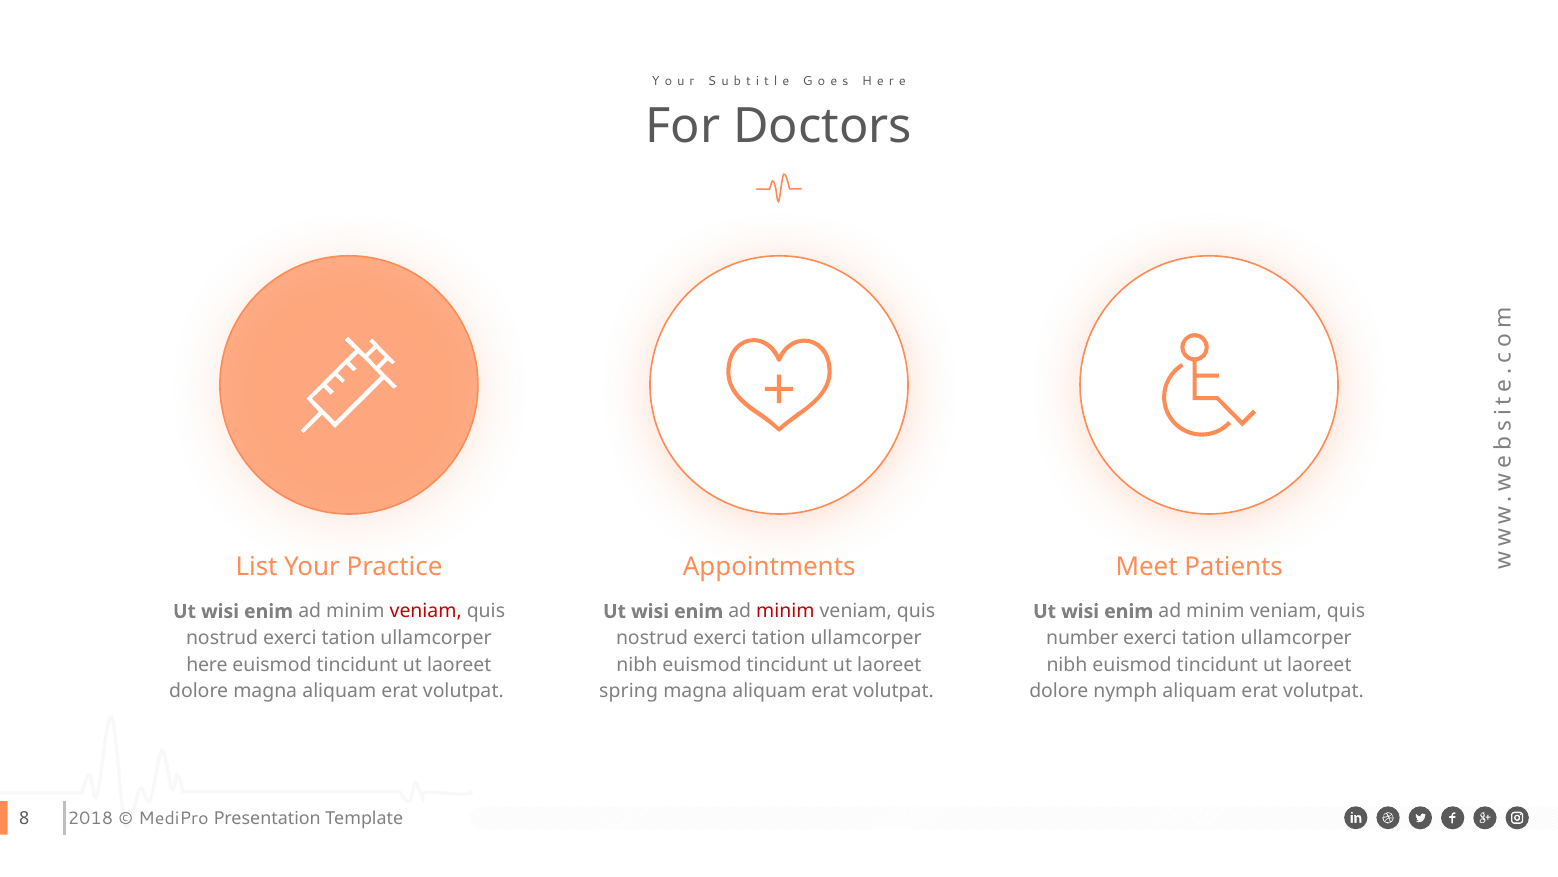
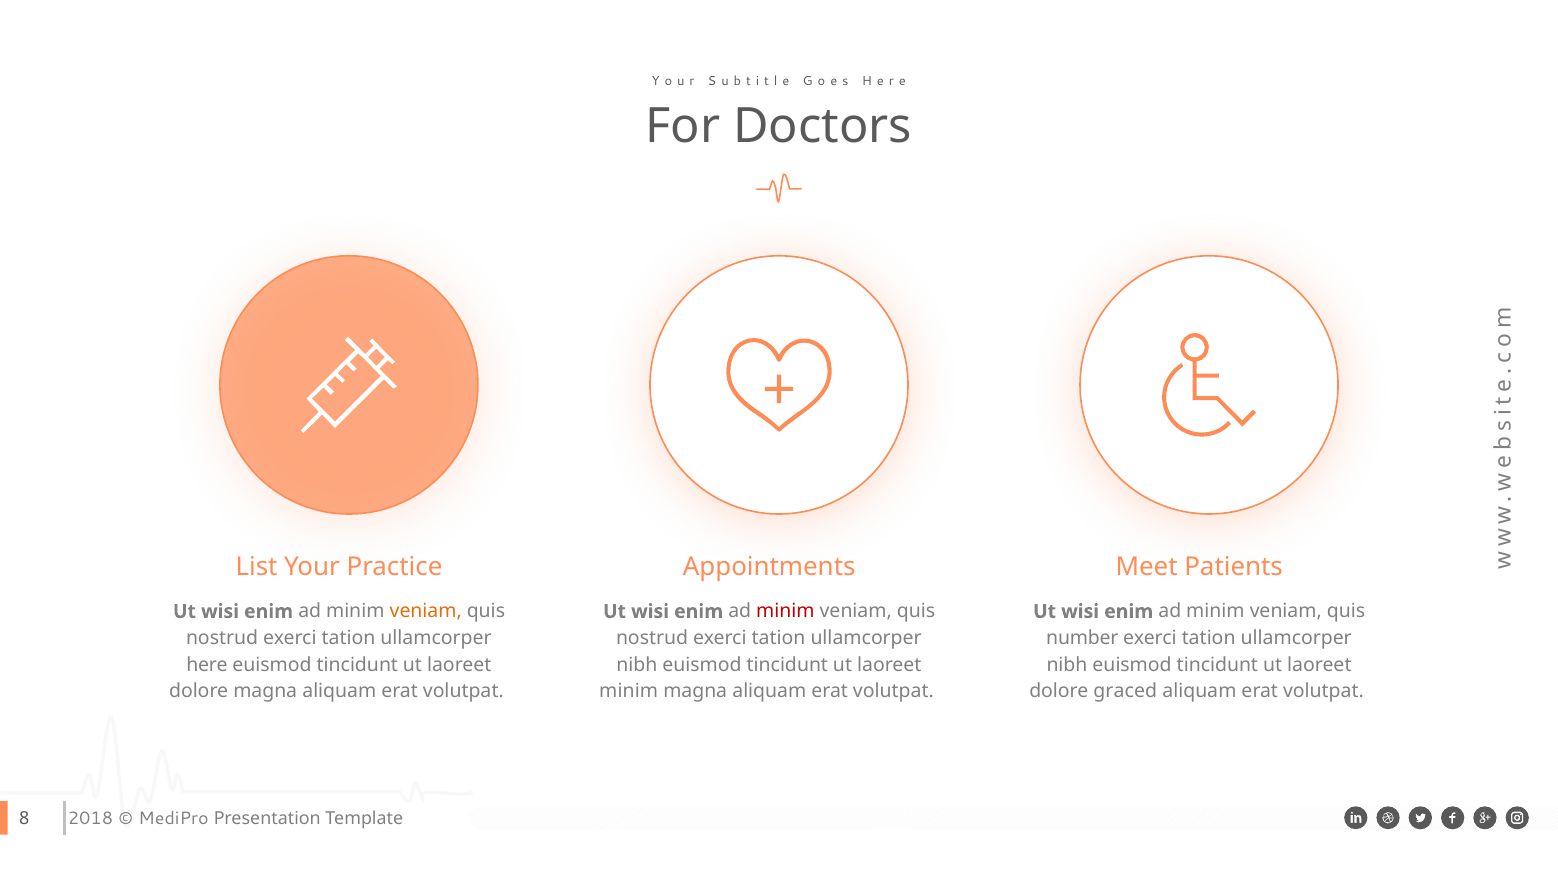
veniam at (426, 611) colour: red -> orange
spring at (629, 691): spring -> minim
nymph: nymph -> graced
